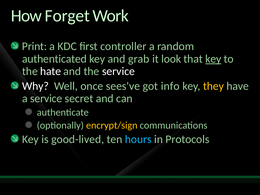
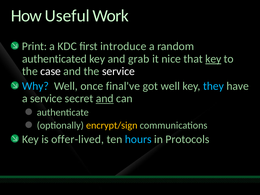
Forget: Forget -> Useful
controller: controller -> introduce
look: look -> nice
hate: hate -> case
Why colour: white -> light blue
sees've: sees've -> final've
got info: info -> well
they colour: yellow -> light blue
and at (105, 99) underline: none -> present
good-lived: good-lived -> offer-lived
